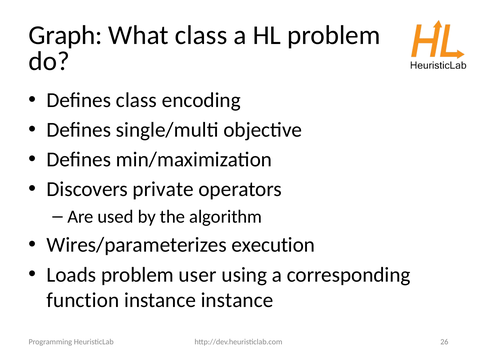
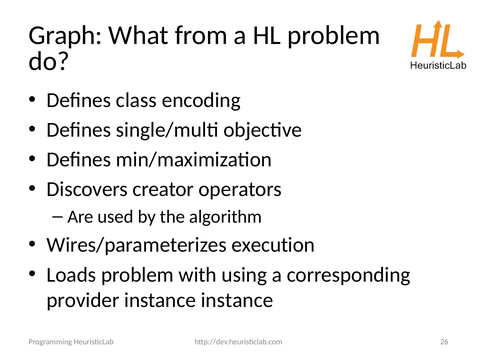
What class: class -> from
private: private -> creator
user: user -> with
function: function -> provider
